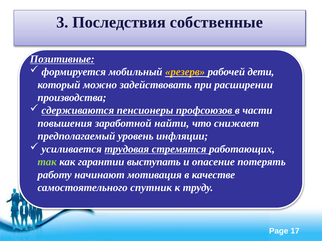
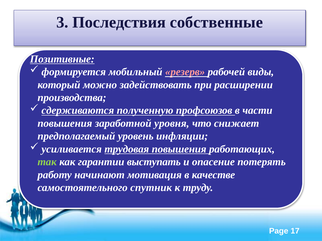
резерв colour: yellow -> pink
дети: дети -> виды
пенсионеры: пенсионеры -> полученную
найти: найти -> уровня
трудовая стремятся: стремятся -> повышения
